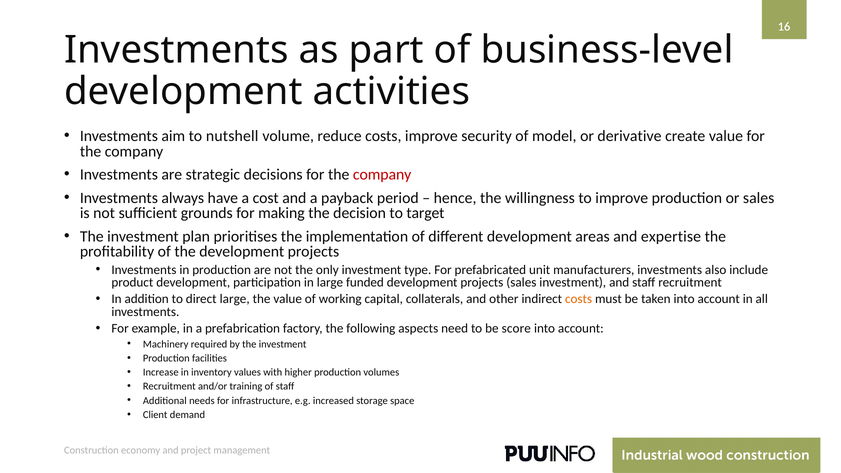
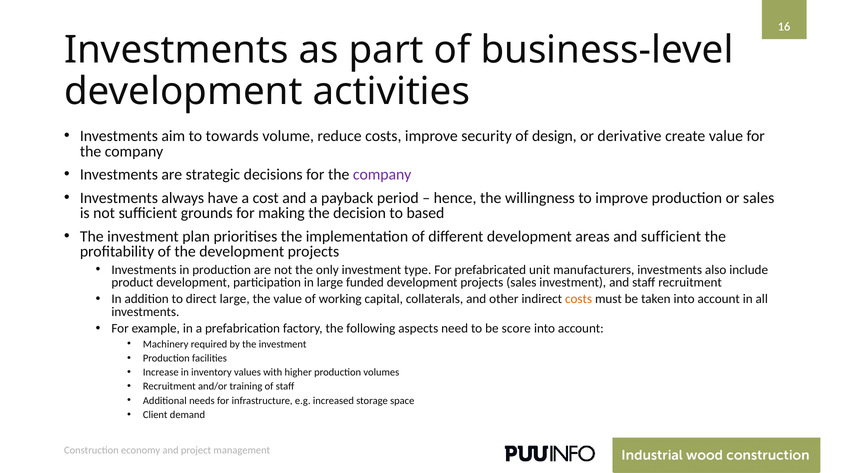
nutshell: nutshell -> towards
model: model -> design
company at (382, 175) colour: red -> purple
target: target -> based
and expertise: expertise -> sufficient
